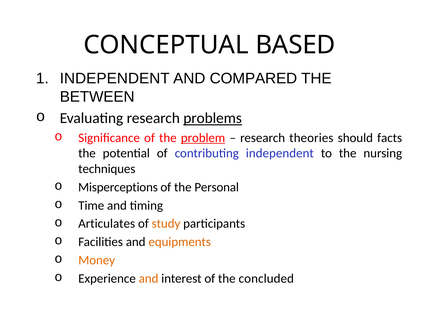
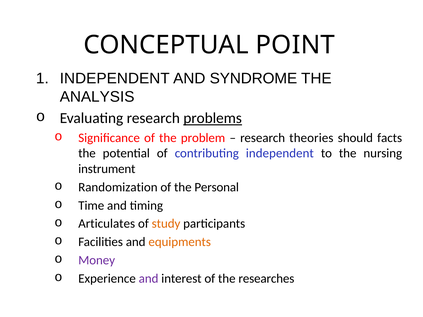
BASED: BASED -> POINT
COMPARED: COMPARED -> SYNDROME
BETWEEN: BETWEEN -> ANALYSIS
problem underline: present -> none
techniques: techniques -> instrument
Misperceptions: Misperceptions -> Randomization
Money colour: orange -> purple
and at (149, 279) colour: orange -> purple
concluded: concluded -> researches
